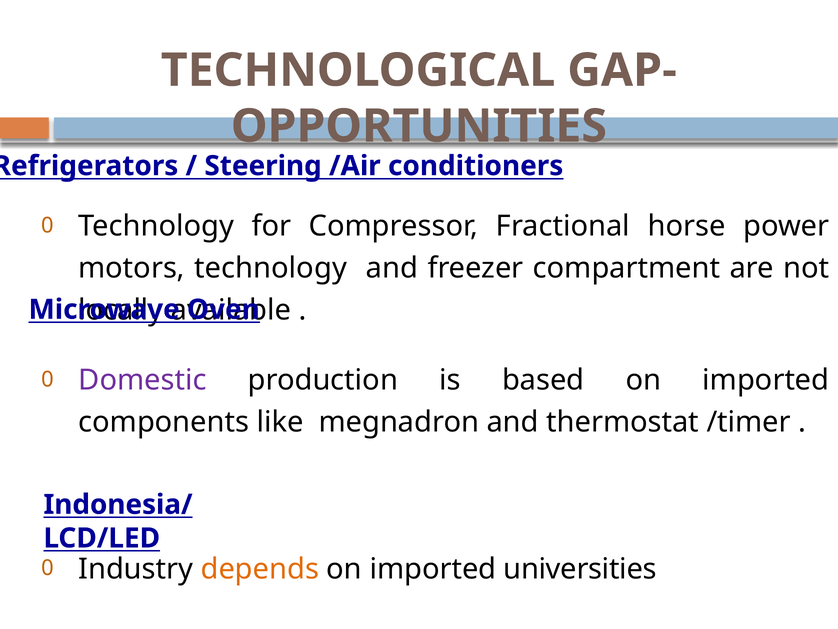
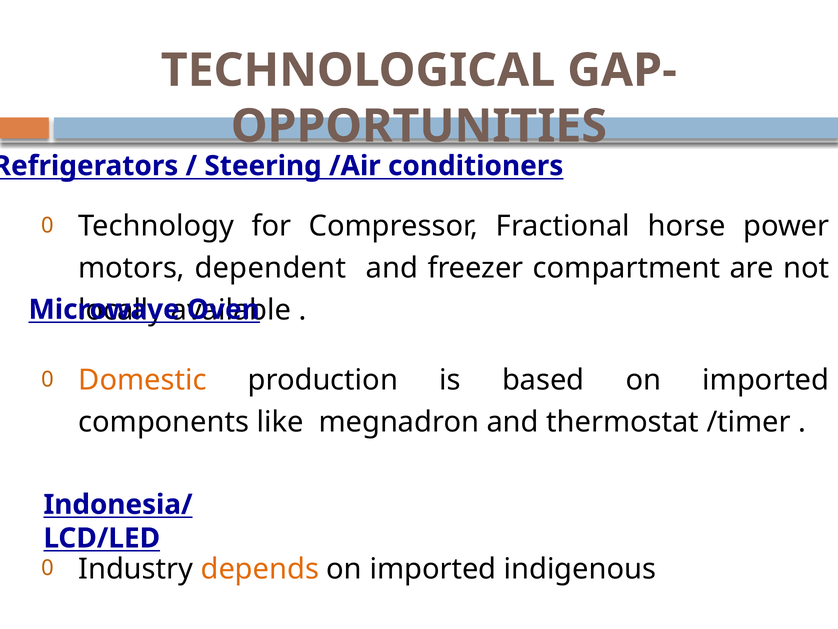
motors technology: technology -> dependent
Domestic colour: purple -> orange
universities: universities -> indigenous
